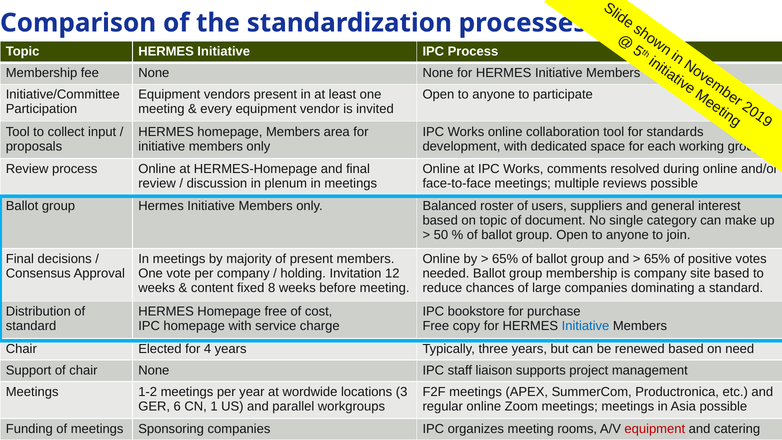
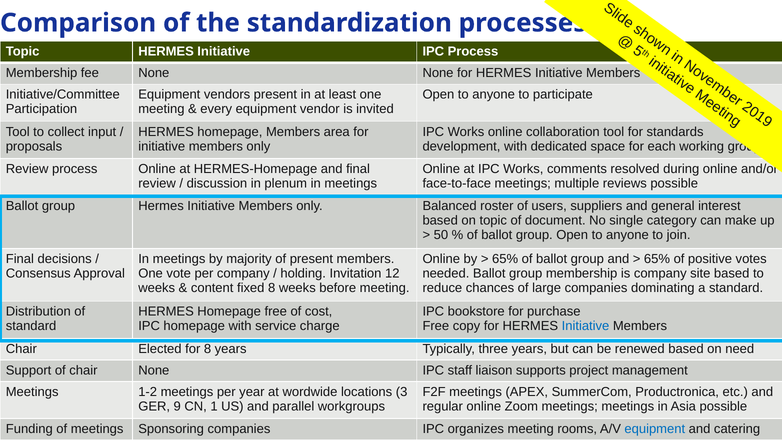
for 4: 4 -> 8
GER 6: 6 -> 9
equipment at (655, 429) colour: red -> blue
